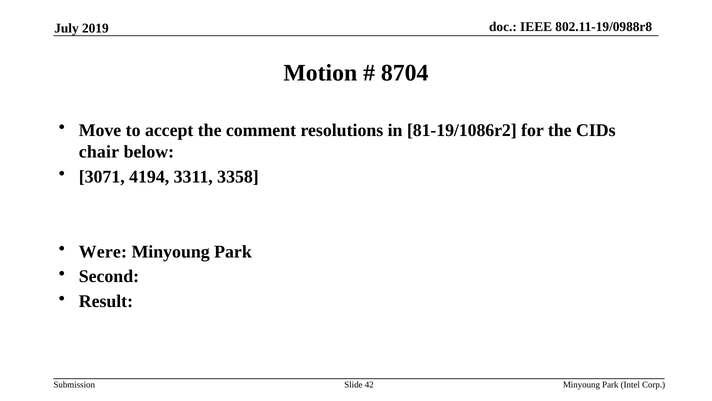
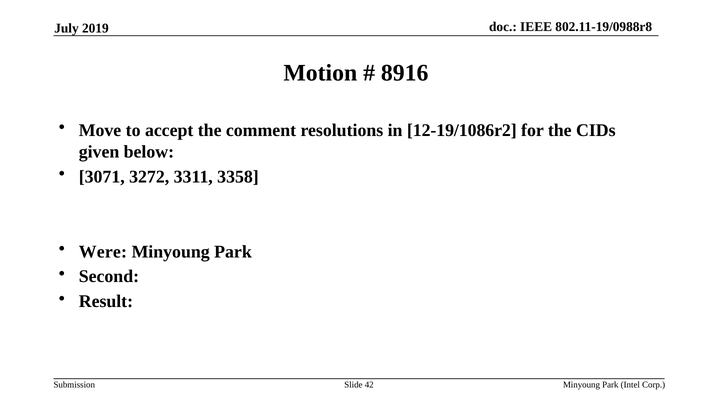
8704: 8704 -> 8916
81-19/1086r2: 81-19/1086r2 -> 12-19/1086r2
chair: chair -> given
4194: 4194 -> 3272
